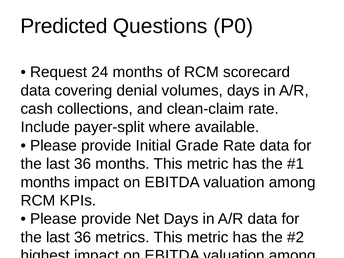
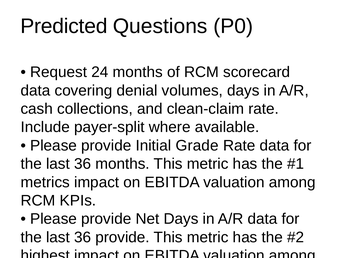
months at (45, 182): months -> metrics
36 metrics: metrics -> provide
